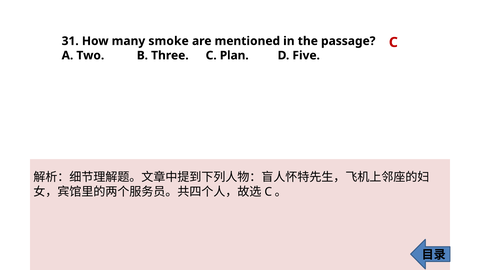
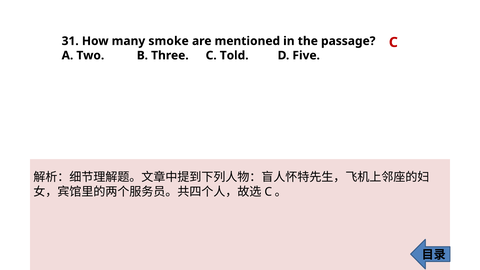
Plan: Plan -> Told
